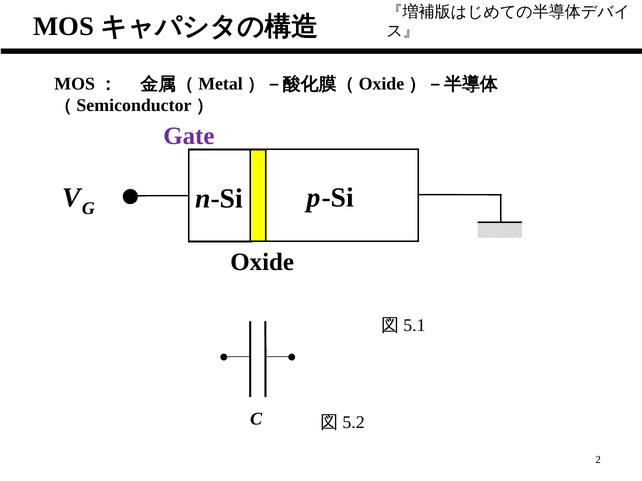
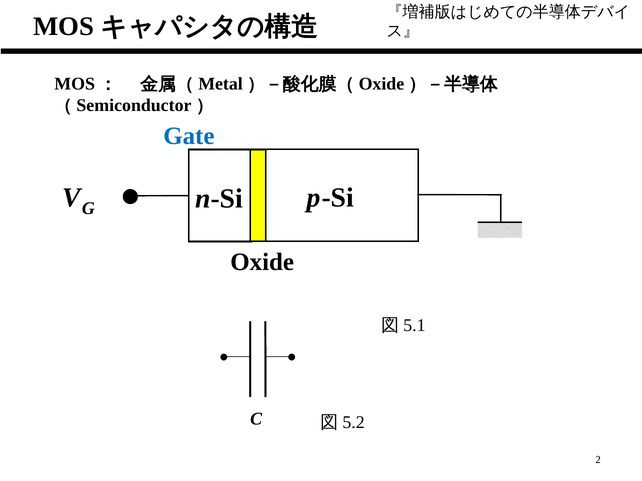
Gate colour: purple -> blue
